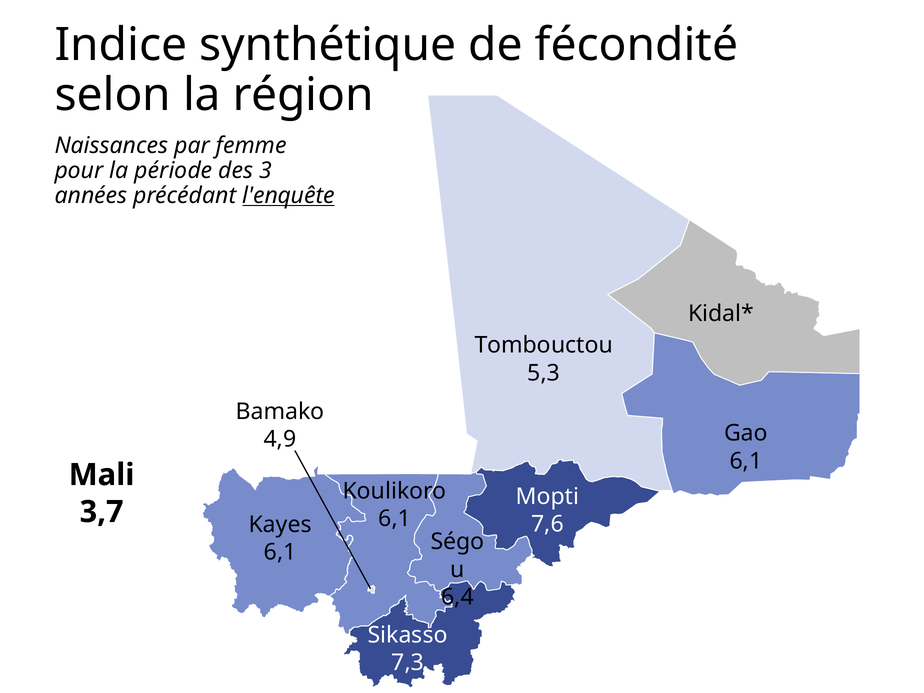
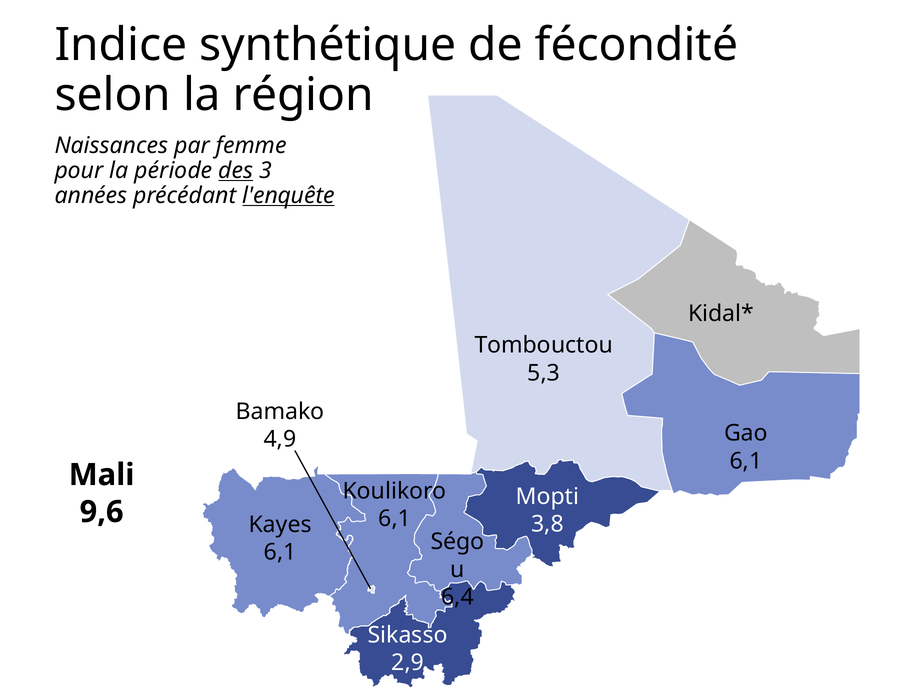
des underline: none -> present
3,7: 3,7 -> 9,6
7,6: 7,6 -> 3,8
7,3: 7,3 -> 2,9
